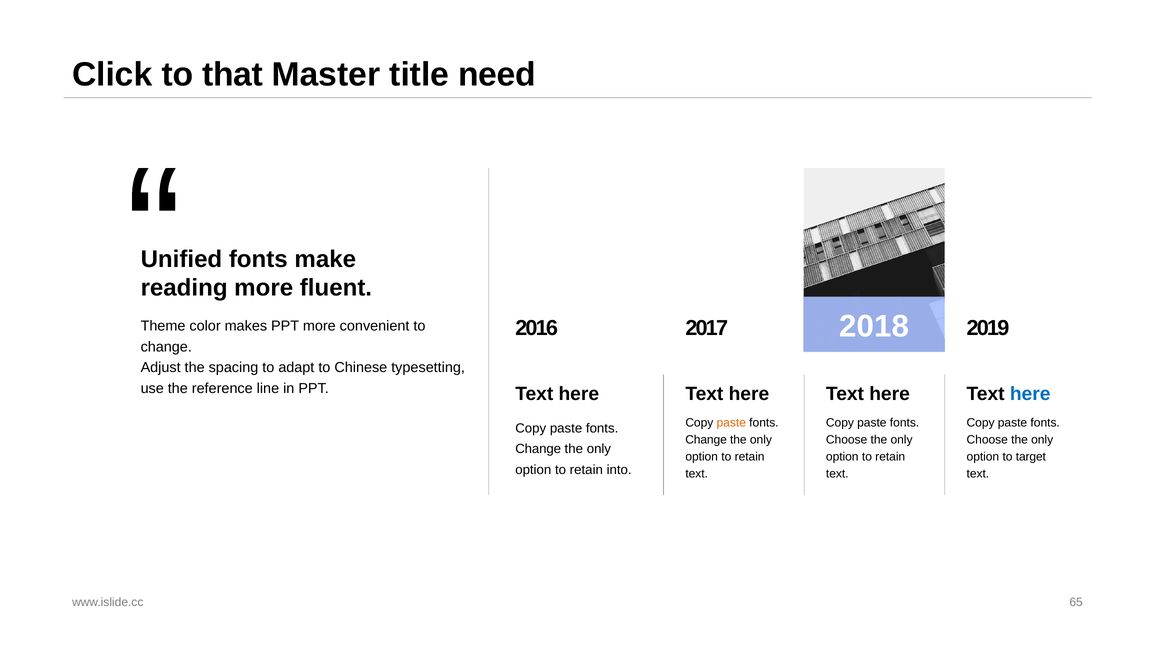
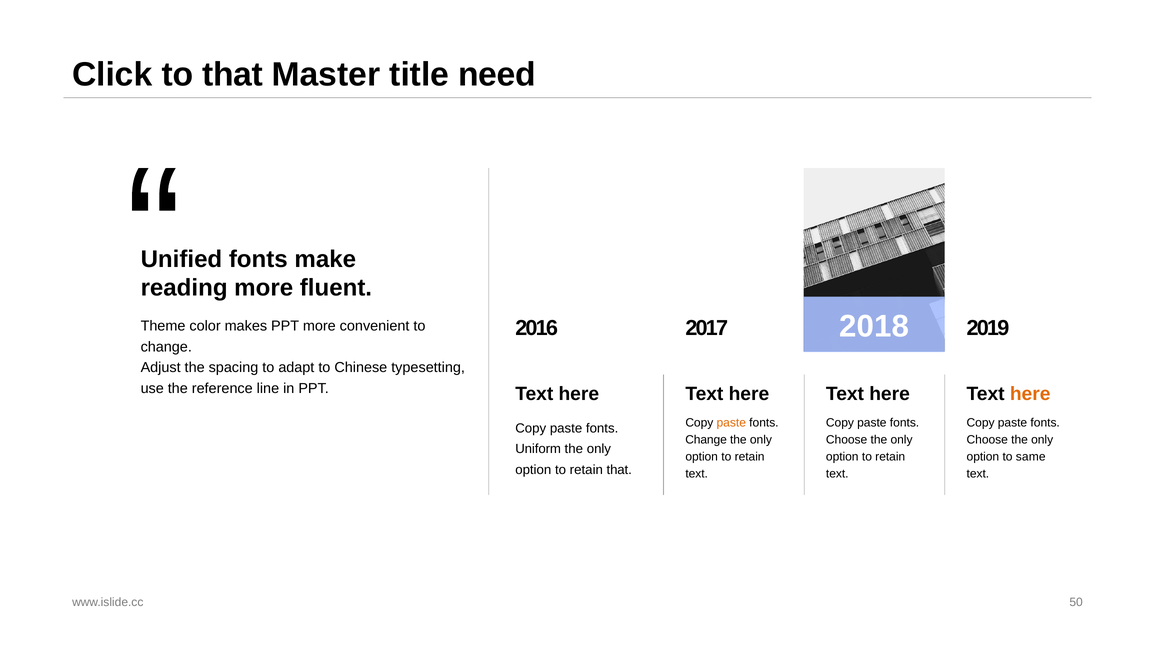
here at (1030, 394) colour: blue -> orange
Change at (538, 449): Change -> Uniform
target: target -> same
retain into: into -> that
65: 65 -> 50
